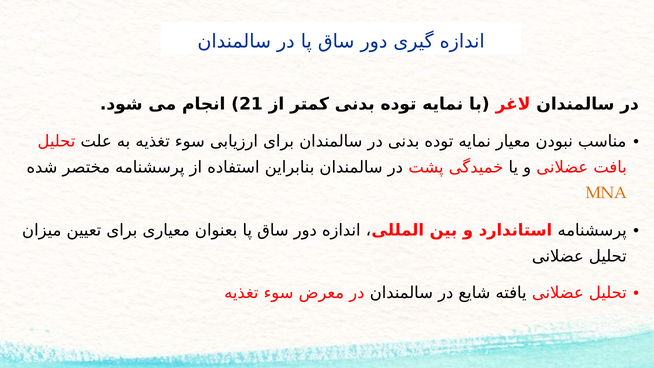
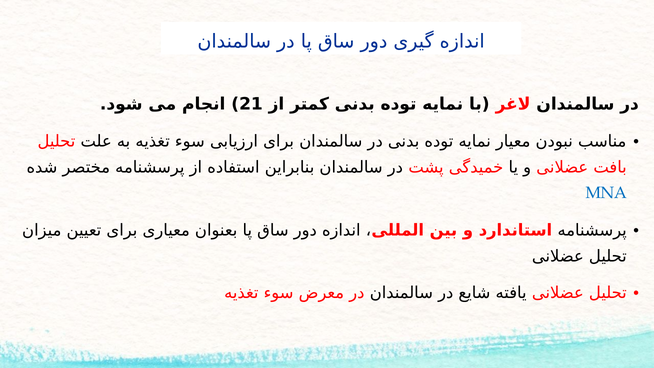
MNA colour: orange -> blue
